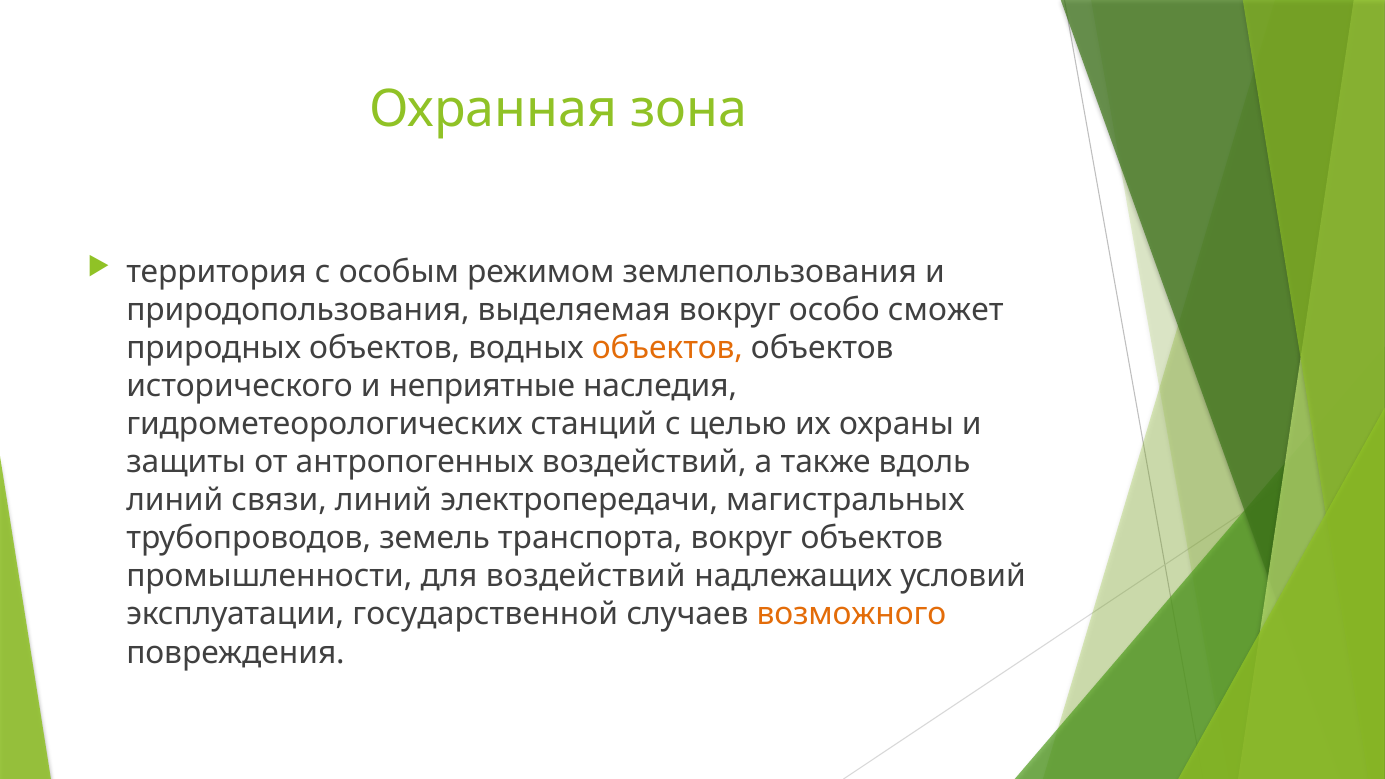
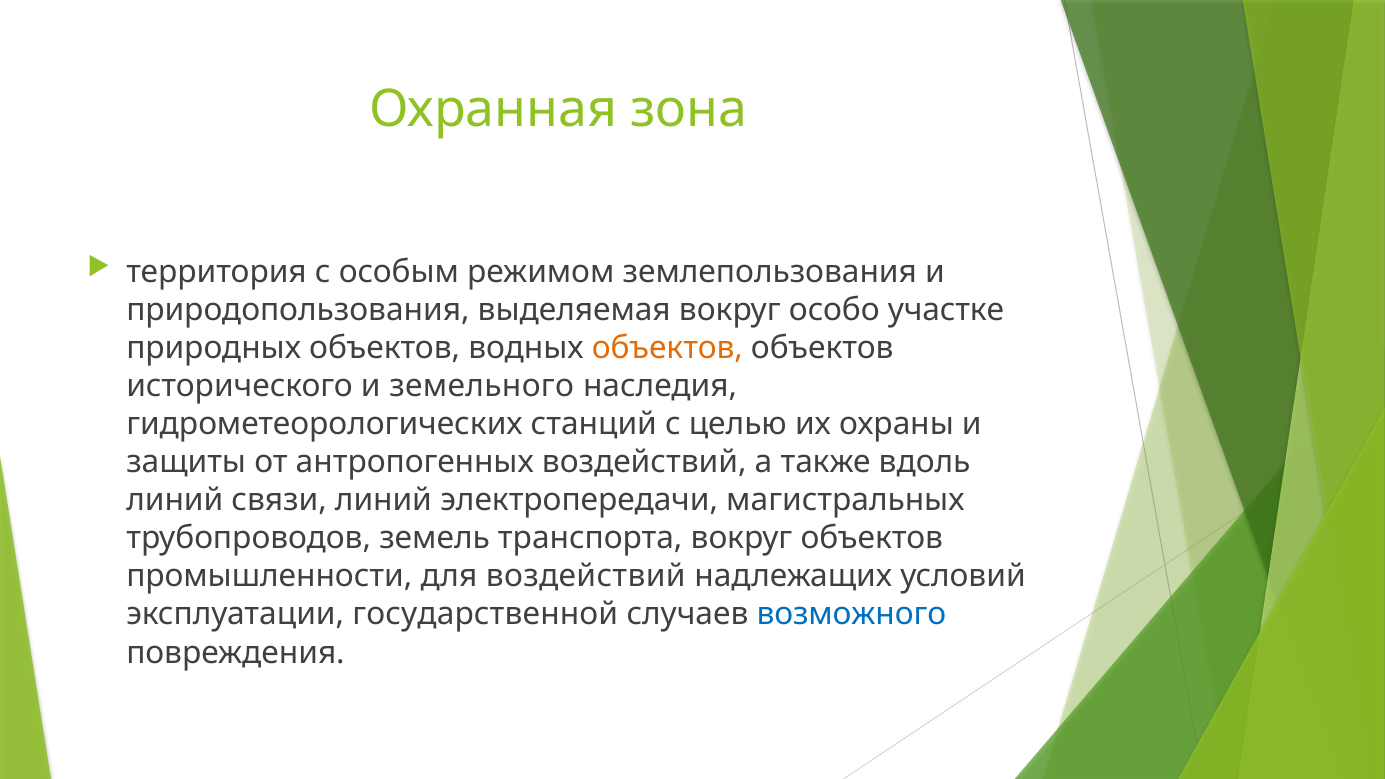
сможет: сможет -> участке
неприятные: неприятные -> земельного
возможного colour: orange -> blue
